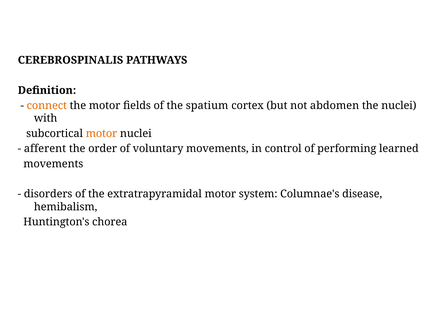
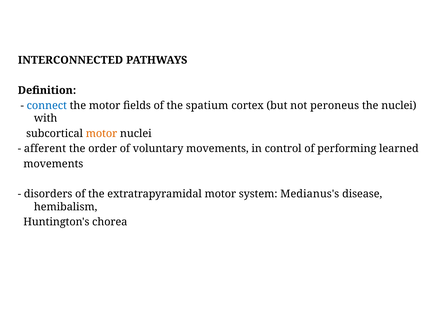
CEREBROSPINALIS: CEREBROSPINALIS -> INTERCONNECTED
connect colour: orange -> blue
abdomen: abdomen -> peroneus
Columnae's: Columnae's -> Medianus's
